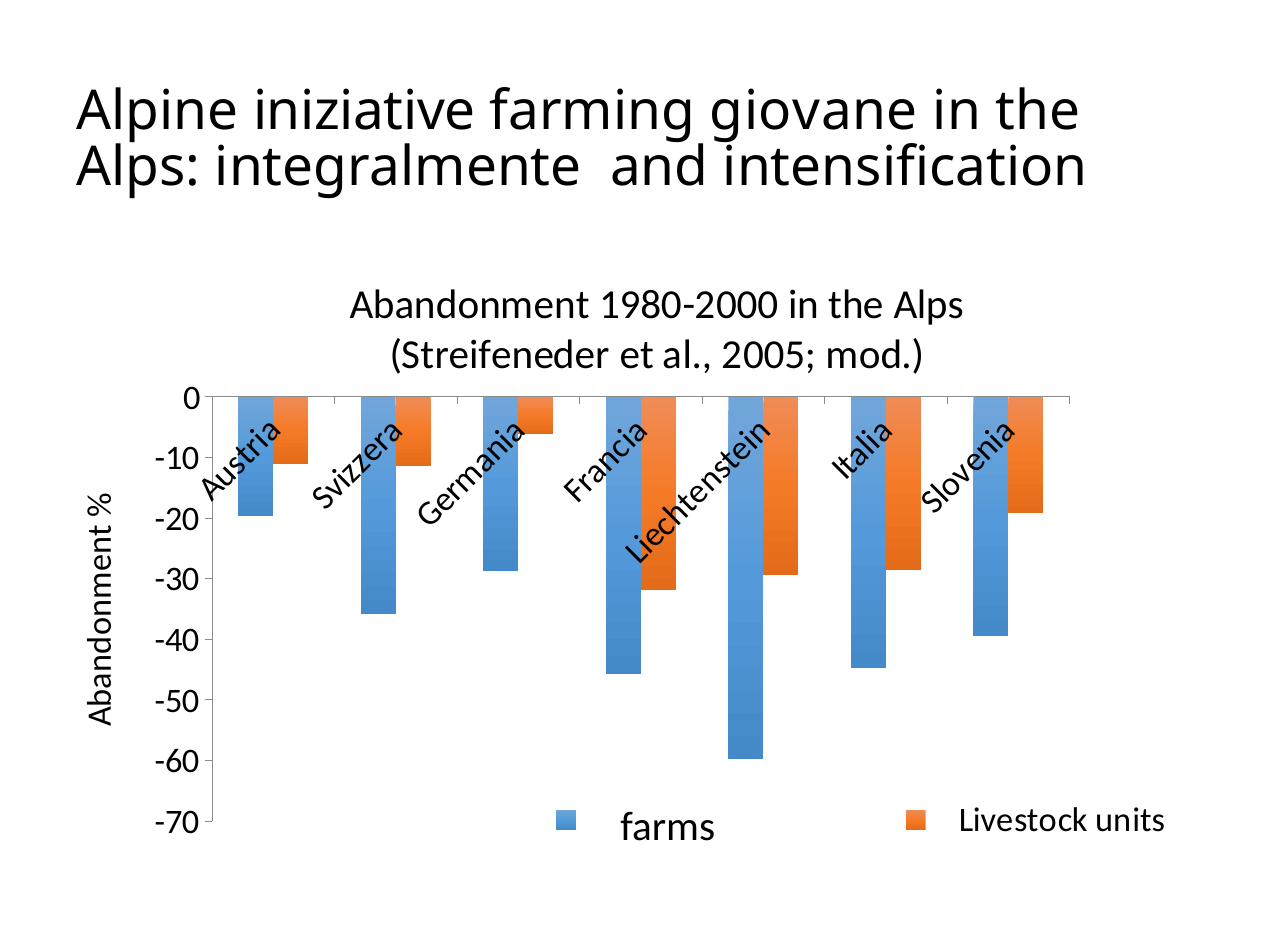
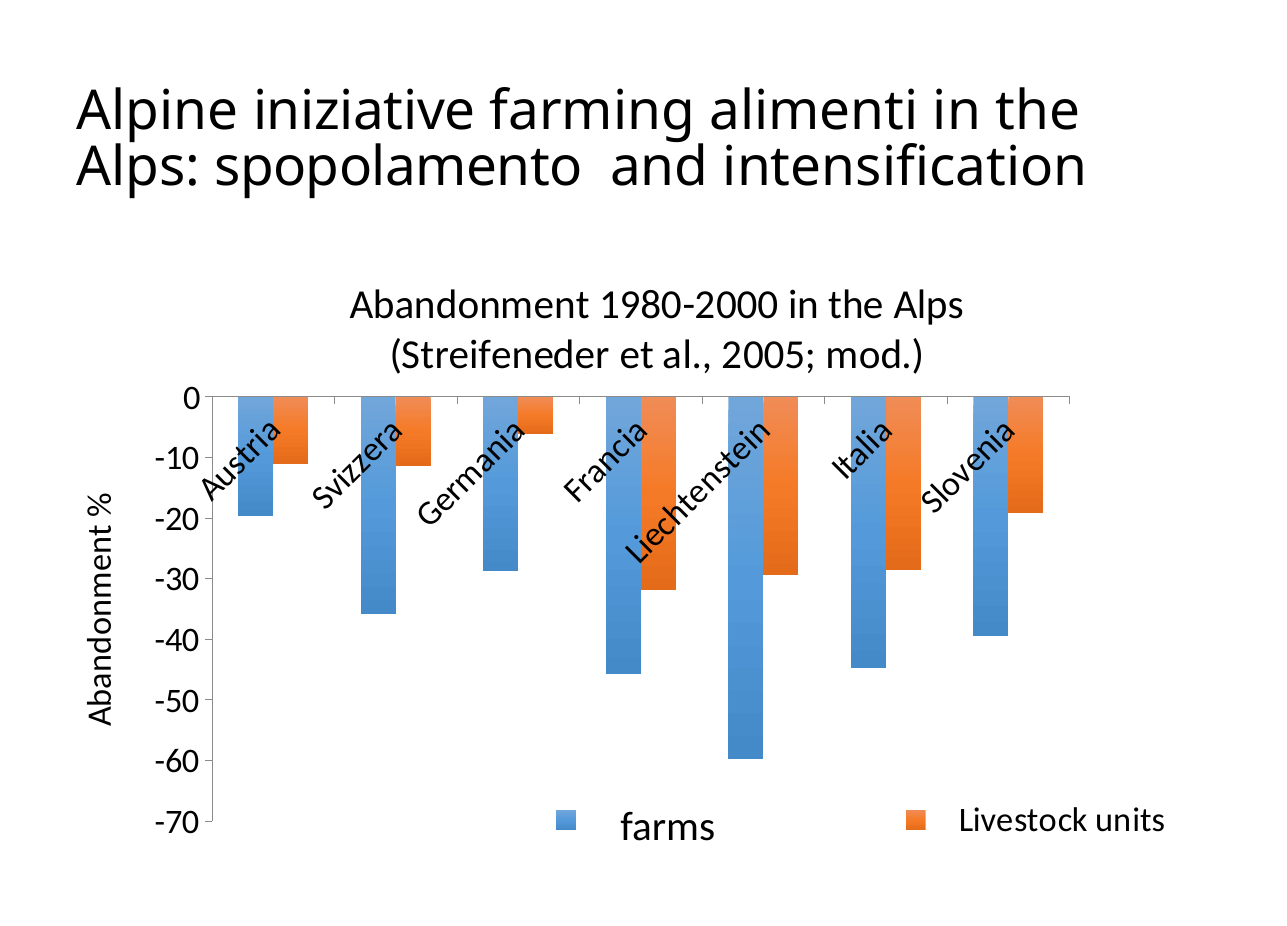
giovane: giovane -> alimenti
integralmente: integralmente -> spopolamento
